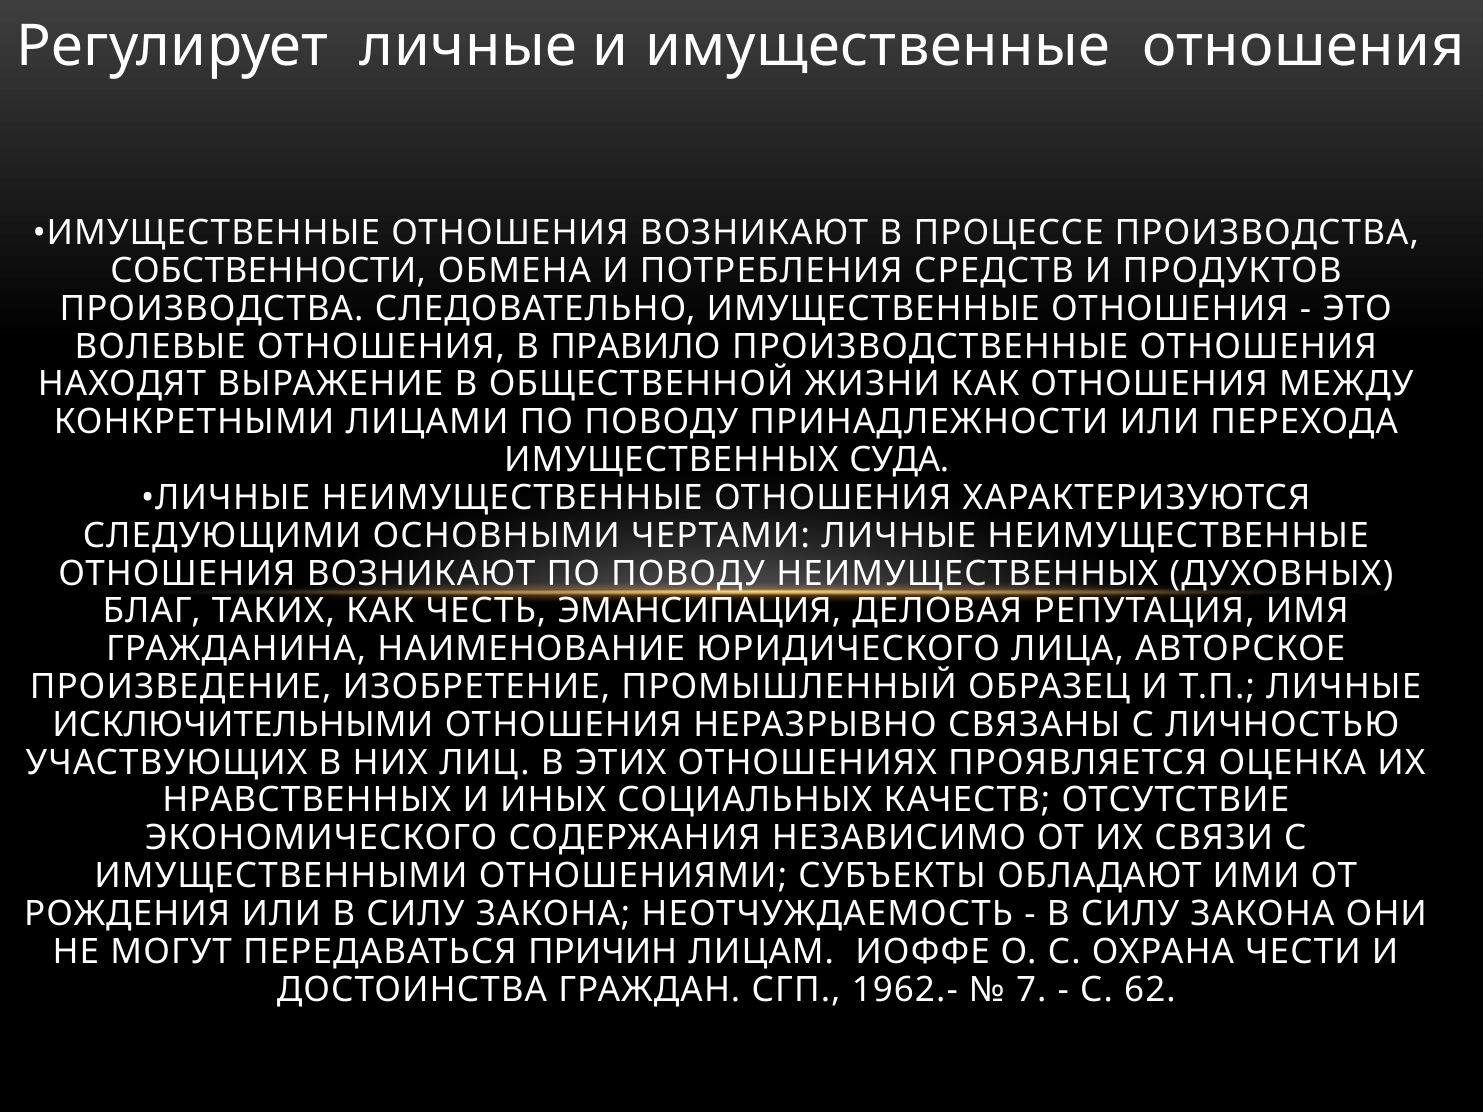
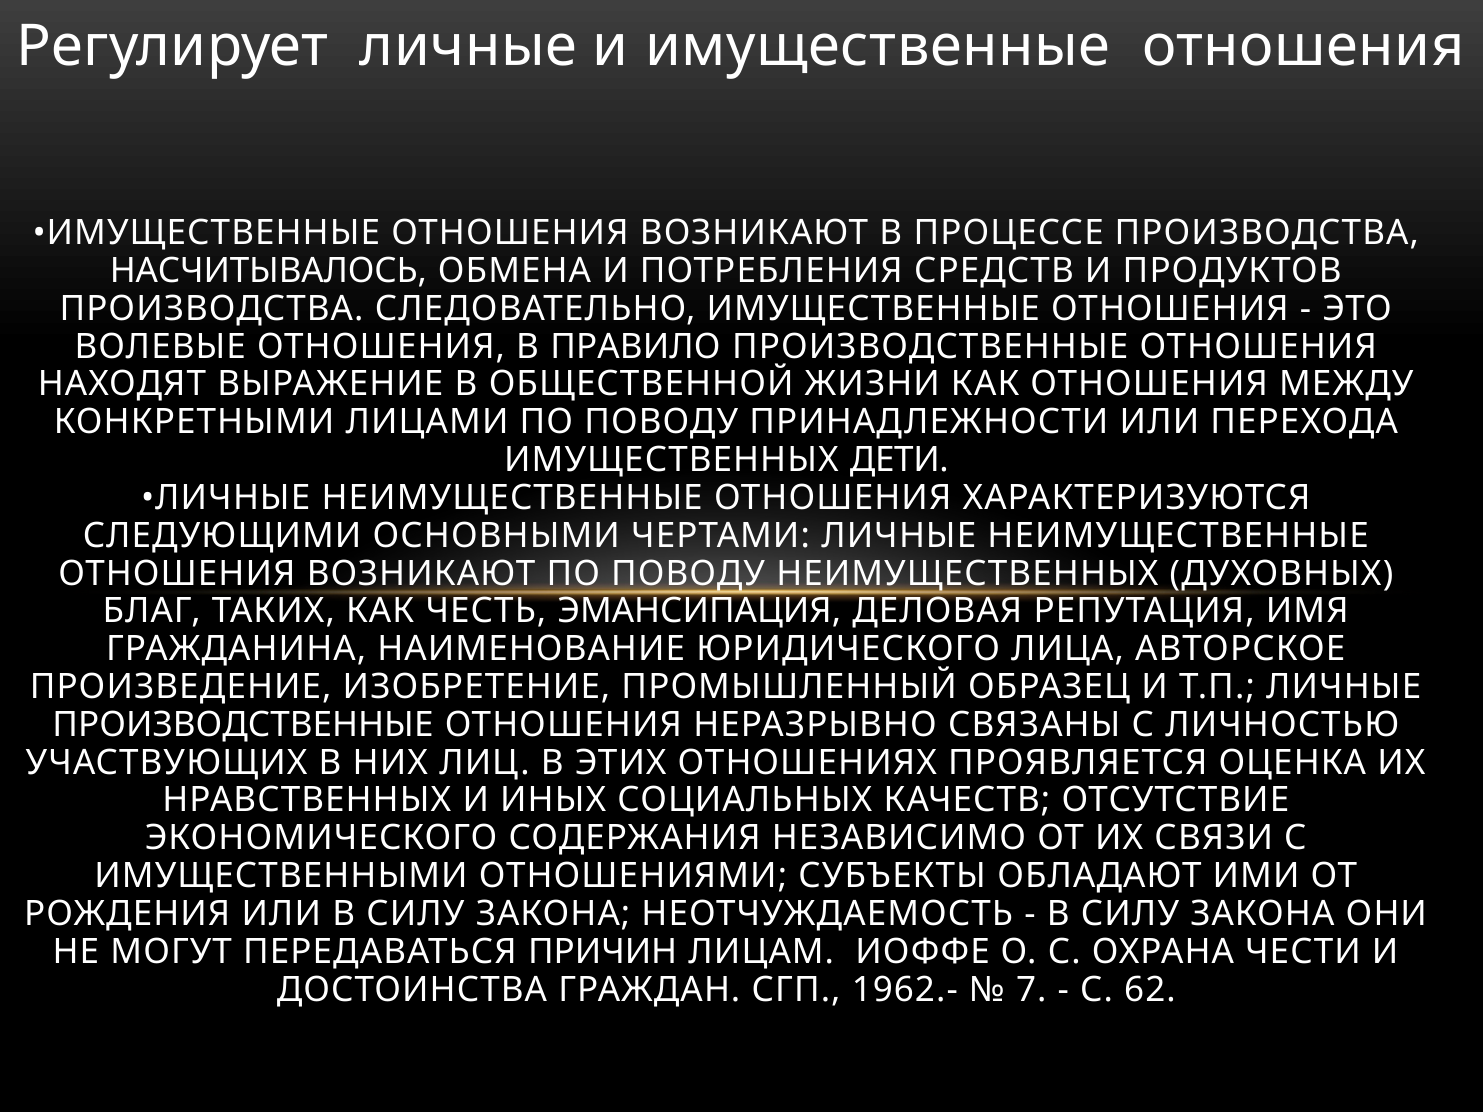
СОБСТВЕННОСТИ: СОБСТВЕННОСТИ -> НАСЧИТЫВАЛОСЬ
СУДА: СУДА -> ДЕТИ
ИСКЛЮЧИТЕЛЬНЫМИ at (243, 725): ИСКЛЮЧИТЕЛЬНЫМИ -> ПРОИЗВОДСТВЕННЫЕ
